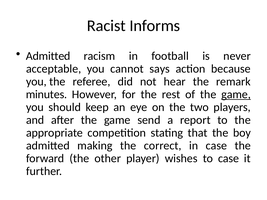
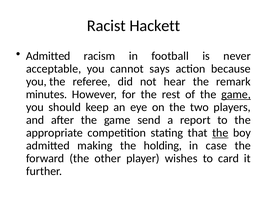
Informs: Informs -> Hackett
the at (220, 133) underline: none -> present
correct: correct -> holding
to case: case -> card
